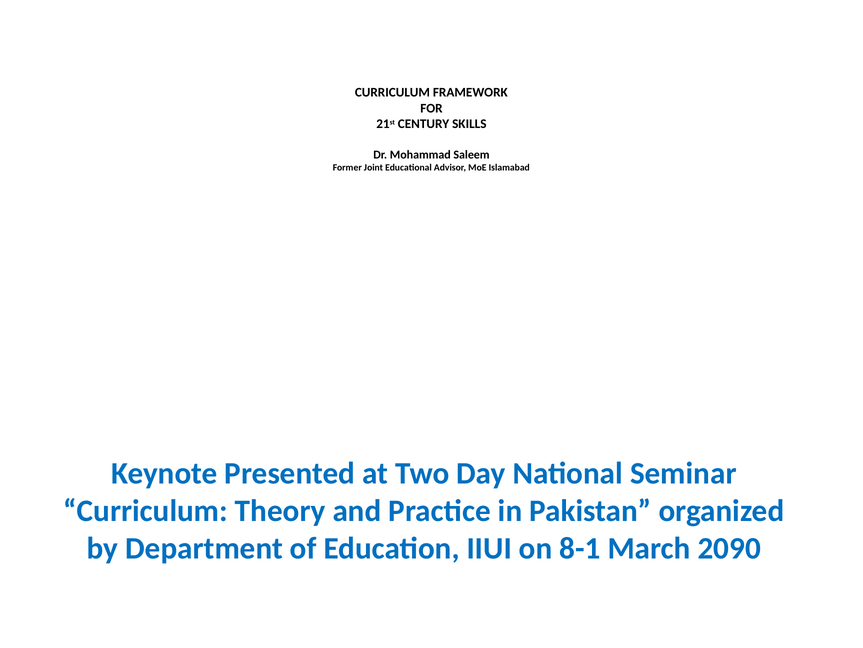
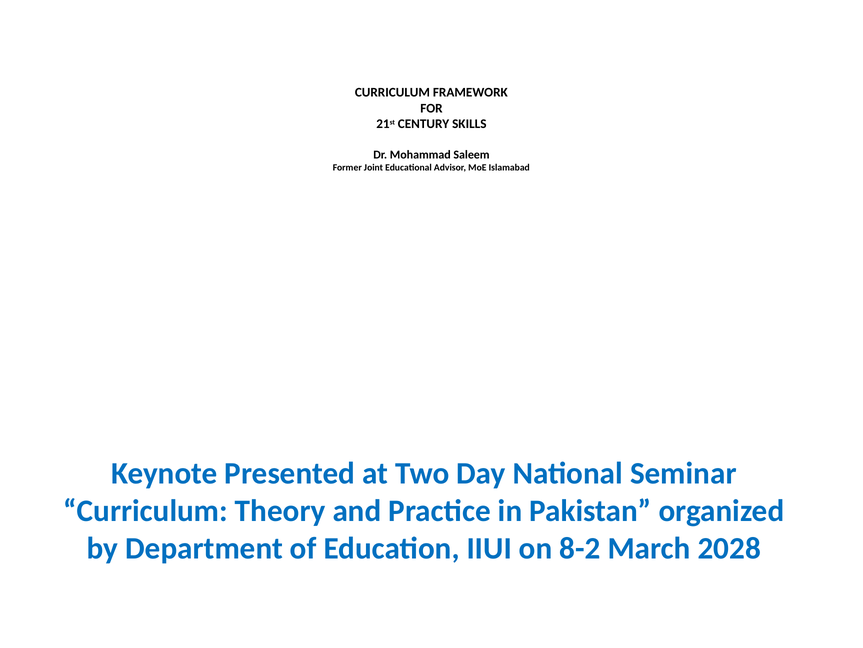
8-1: 8-1 -> 8-2
2090: 2090 -> 2028
